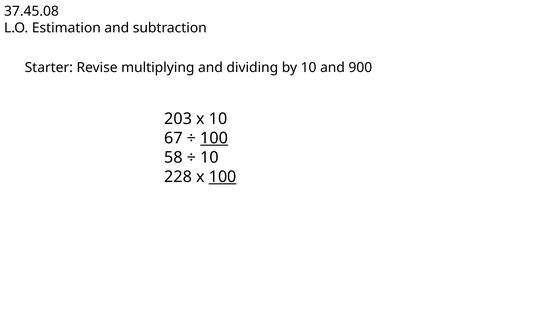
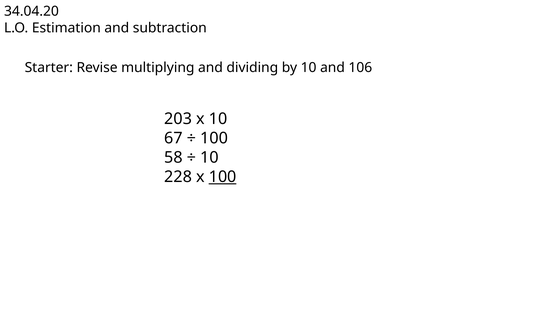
37.45.08: 37.45.08 -> 34.04.20
900: 900 -> 106
100 at (214, 138) underline: present -> none
